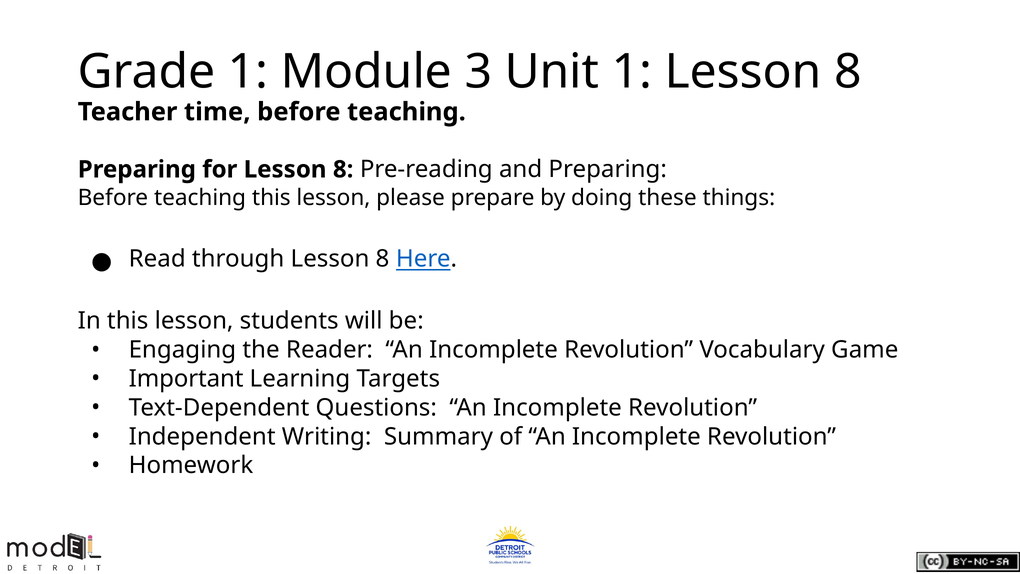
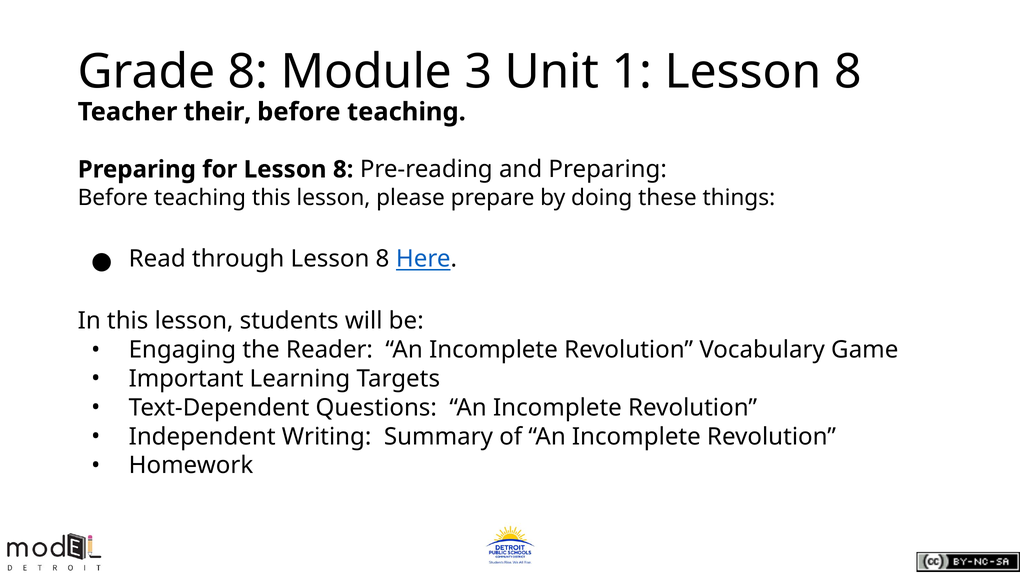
Grade 1: 1 -> 8
time: time -> their
